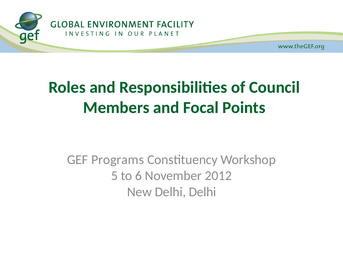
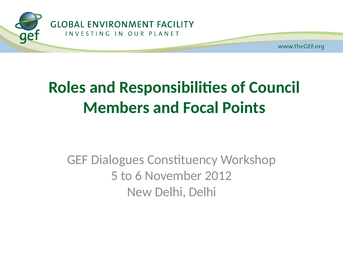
Programs: Programs -> Dialogues
